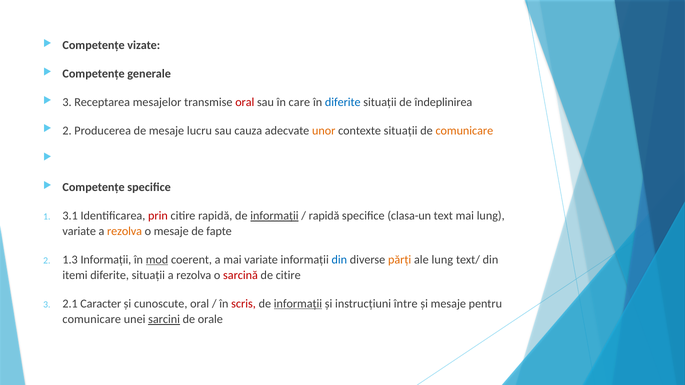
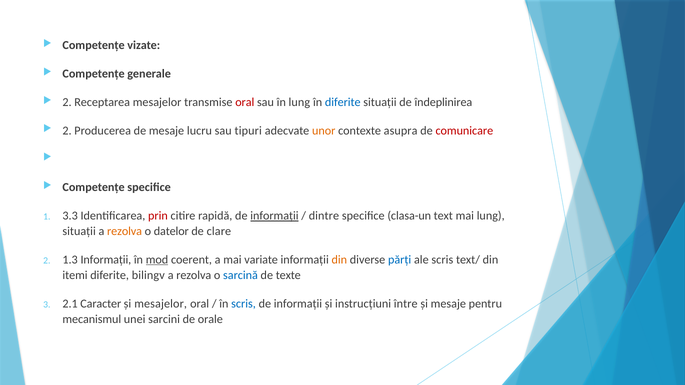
3 at (67, 102): 3 -> 2
în care: care -> lung
cauza: cauza -> tipuri
contexte situaţii: situaţii -> asupra
comunicare at (464, 131) colour: orange -> red
3.1: 3.1 -> 3.3
rapidă at (324, 216): rapidă -> dintre
variate at (79, 231): variate -> situaţii
o mesaje: mesaje -> datelor
fapte: fapte -> clare
din at (339, 260) colour: blue -> orange
părţi colour: orange -> blue
ale lung: lung -> scris
situaţii at (148, 275): situaţii -> bilingv
sarcină colour: red -> blue
de citire: citire -> texte
şi cunoscute: cunoscute -> mesajelor
scris at (244, 304) colour: red -> blue
informaţii at (298, 304) underline: present -> none
comunicare at (92, 319): comunicare -> mecanismul
sarcini underline: present -> none
